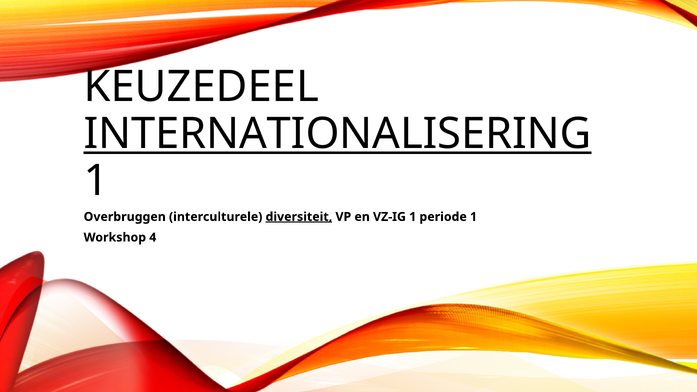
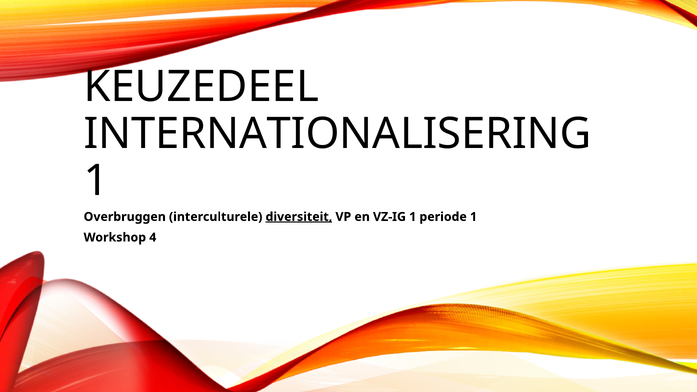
INTERNATIONALISERING underline: present -> none
